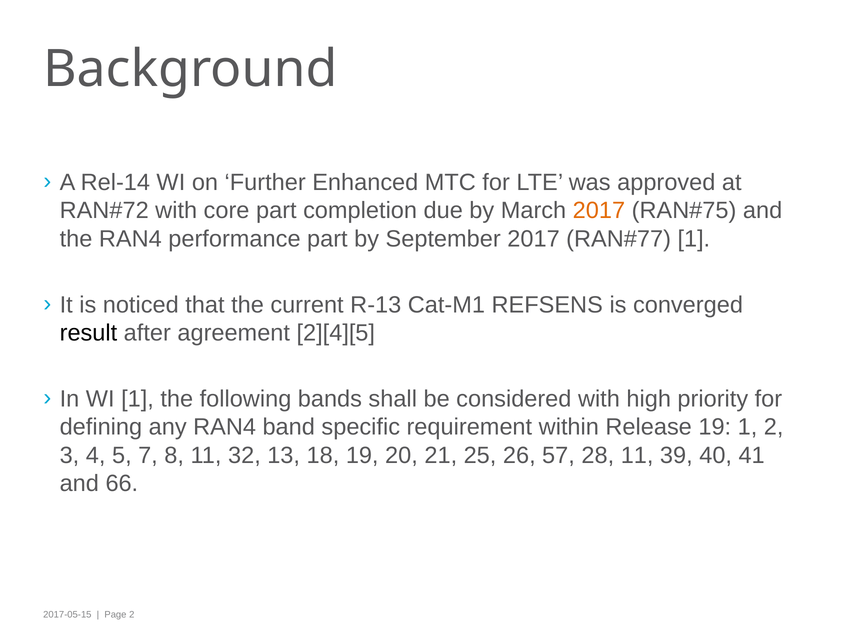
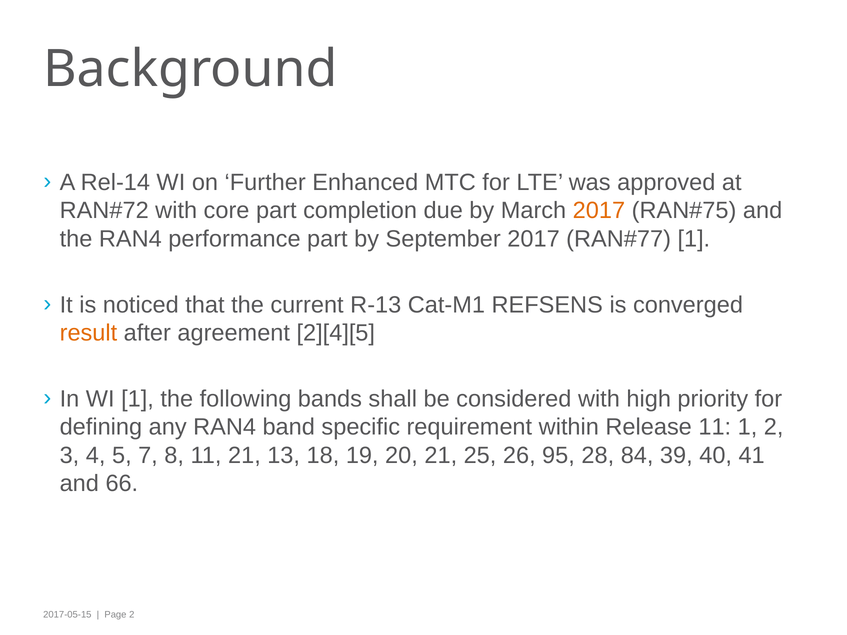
result colour: black -> orange
Release 19: 19 -> 11
11 32: 32 -> 21
57: 57 -> 95
28 11: 11 -> 84
